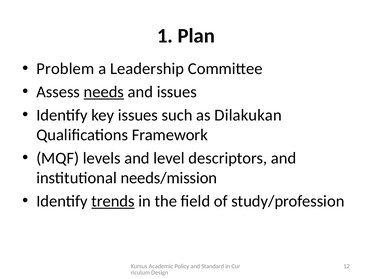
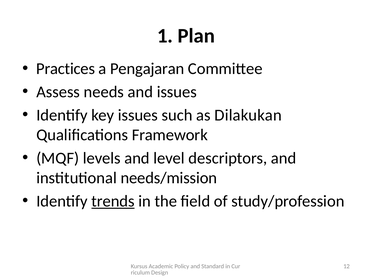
Problem: Problem -> Practices
Leadership: Leadership -> Pengajaran
needs underline: present -> none
